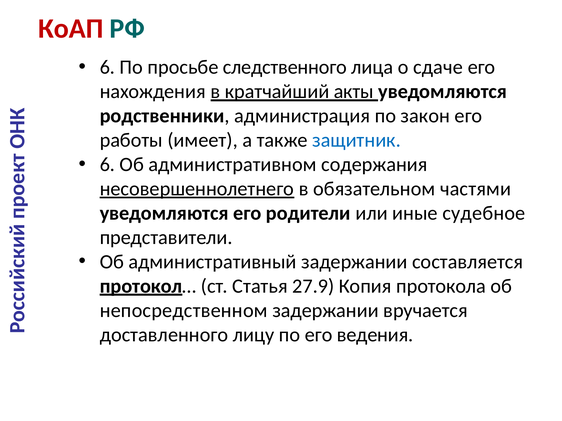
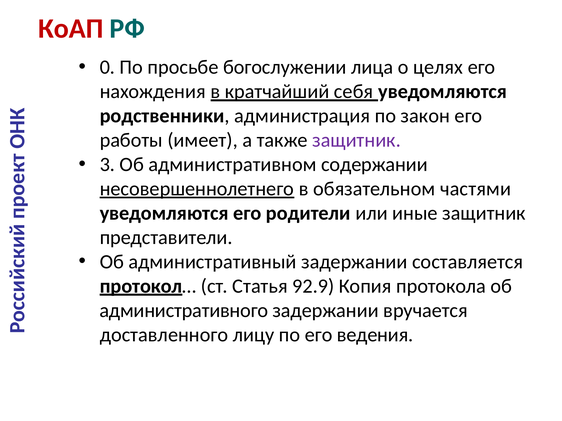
6 at (107, 67): 6 -> 0
следственного: следственного -> богослужении
сдаче: сдаче -> целях
акты: акты -> себя
защитник at (357, 140) colour: blue -> purple
6 at (107, 165): 6 -> 3
содержания: содержания -> содержании
иные судебное: судебное -> защитник
27.9: 27.9 -> 92.9
непосредственном: непосредственном -> административного
